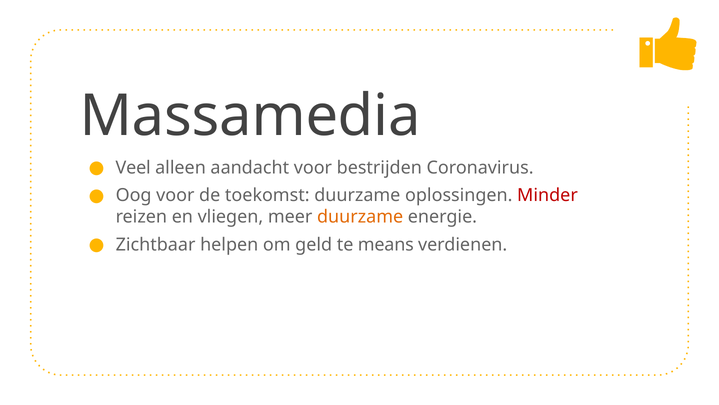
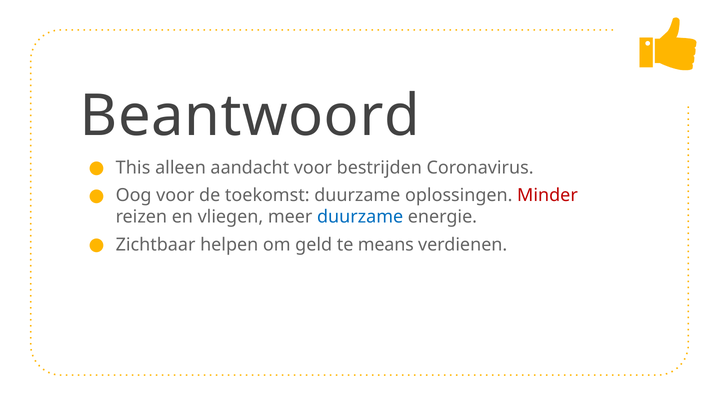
Massamedia: Massamedia -> Beantwoord
Veel: Veel -> This
duurzame at (360, 217) colour: orange -> blue
